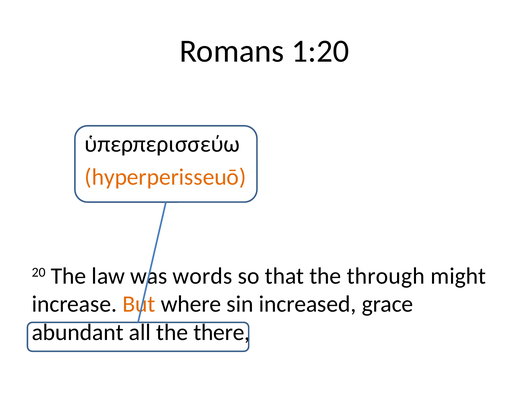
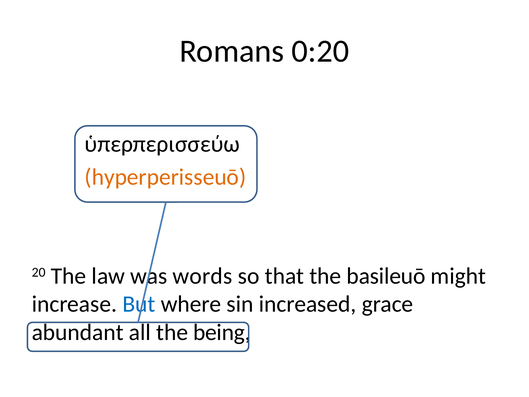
1:20: 1:20 -> 0:20
through: through -> basileuō
But colour: orange -> blue
there: there -> being
